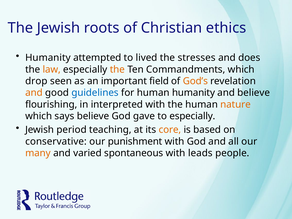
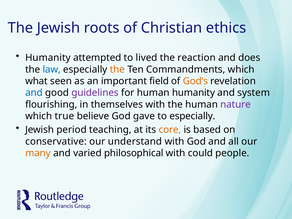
stresses: stresses -> reaction
law colour: orange -> blue
drop: drop -> what
and at (34, 93) colour: orange -> blue
guidelines colour: blue -> purple
and believe: believe -> system
interpreted: interpreted -> themselves
nature colour: orange -> purple
says: says -> true
punishment: punishment -> understand
spontaneous: spontaneous -> philosophical
leads: leads -> could
